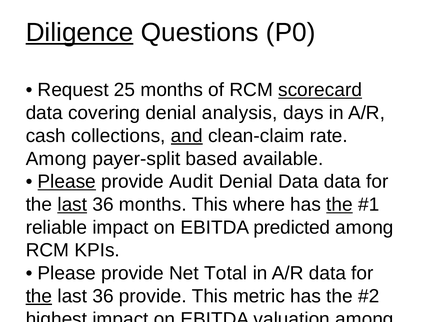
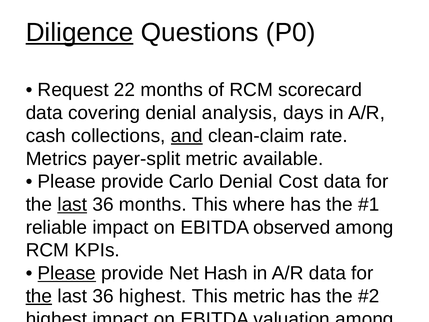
25: 25 -> 22
scorecard underline: present -> none
Among at (56, 159): Among -> Metrics
payer-split based: based -> metric
Please at (67, 182) underline: present -> none
Audit: Audit -> Carlo
Denial Data: Data -> Cost
the at (340, 204) underline: present -> none
predicted: predicted -> observed
Please at (67, 273) underline: none -> present
Total: Total -> Hash
36 provide: provide -> highest
